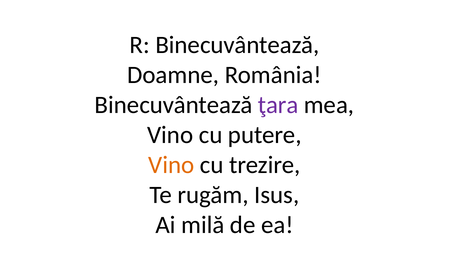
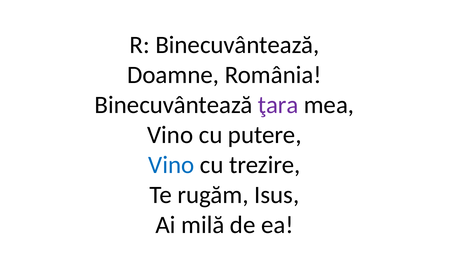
Vino at (171, 165) colour: orange -> blue
